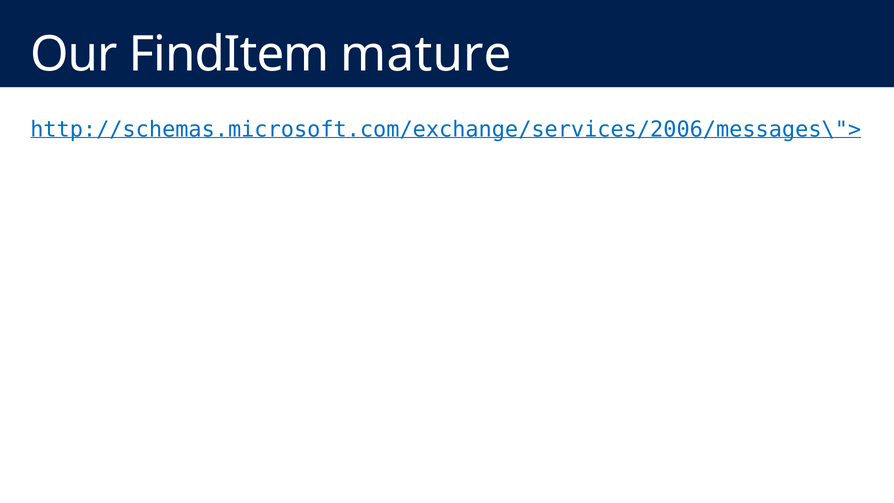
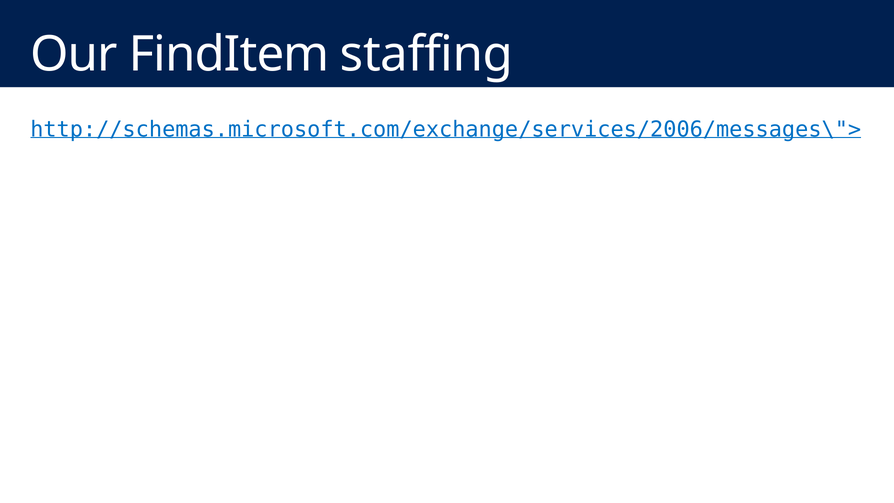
mature: mature -> staffing
